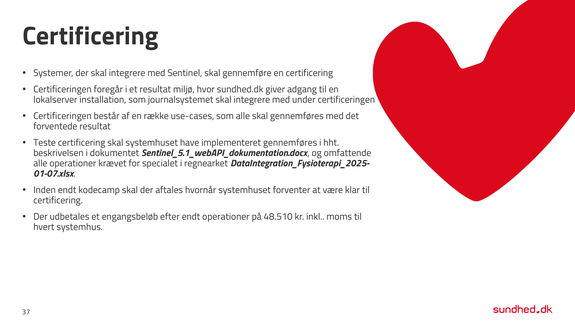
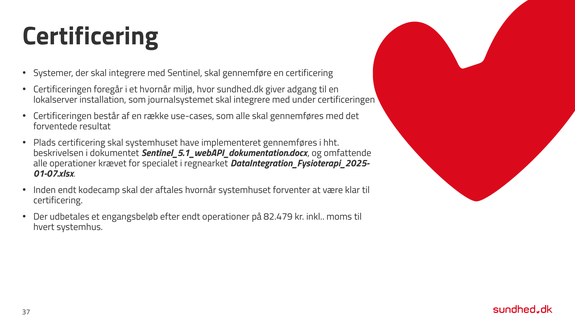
et resultat: resultat -> hvornår
Teste: Teste -> Plads
48.510: 48.510 -> 82.479
